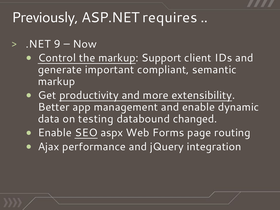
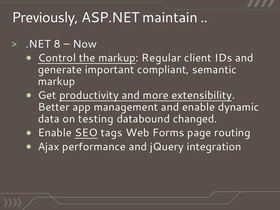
requires: requires -> maintain
9: 9 -> 8
Support: Support -> Regular
aspx: aspx -> tags
